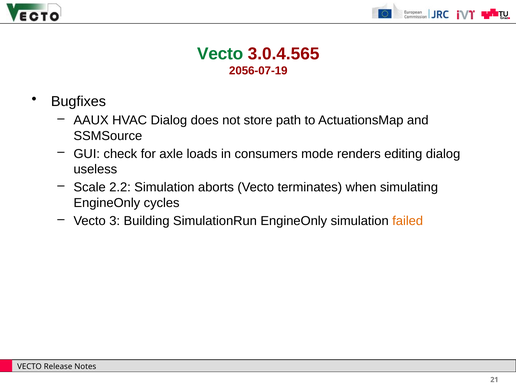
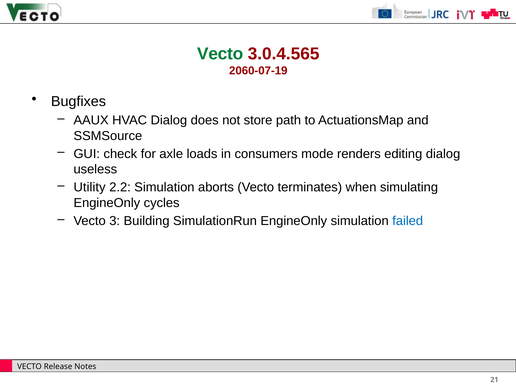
2056-07-19: 2056-07-19 -> 2060-07-19
Scale: Scale -> Utility
failed colour: orange -> blue
